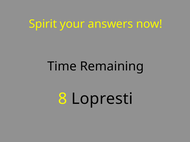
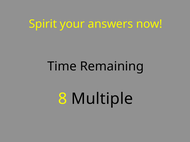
Lopresti: Lopresti -> Multiple
